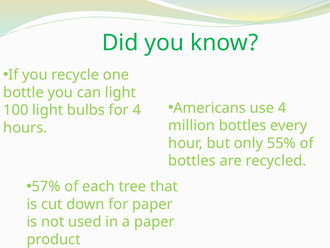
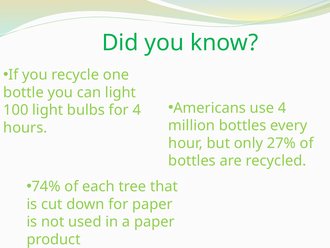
55%: 55% -> 27%
57%: 57% -> 74%
